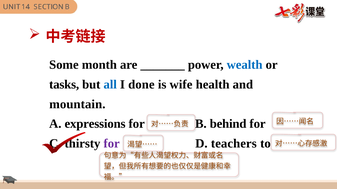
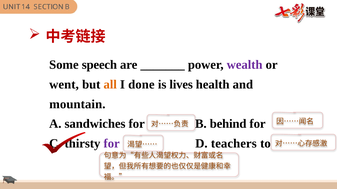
month: month -> speech
wealth colour: blue -> purple
tasks: tasks -> went
all colour: blue -> orange
wife: wife -> lives
expressions: expressions -> sandwiches
